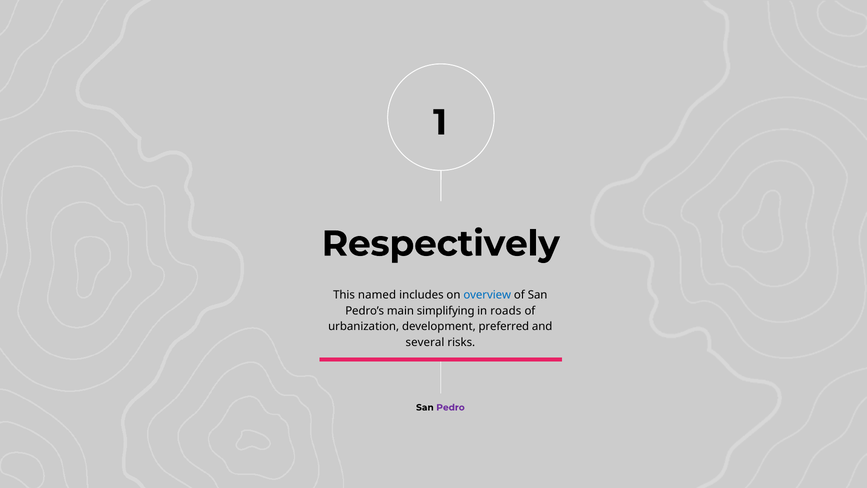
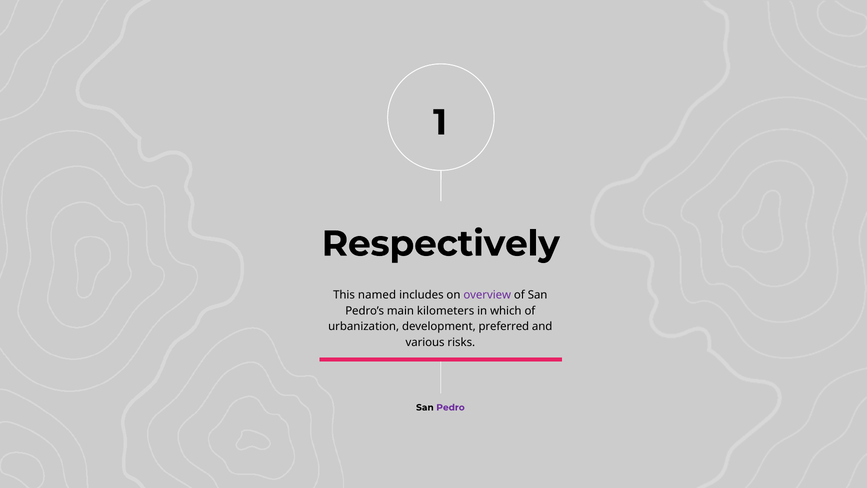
overview colour: blue -> purple
simplifying: simplifying -> kilometers
roads: roads -> which
several: several -> various
